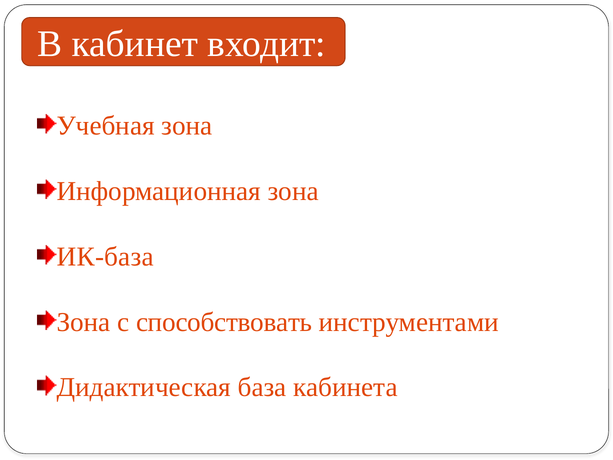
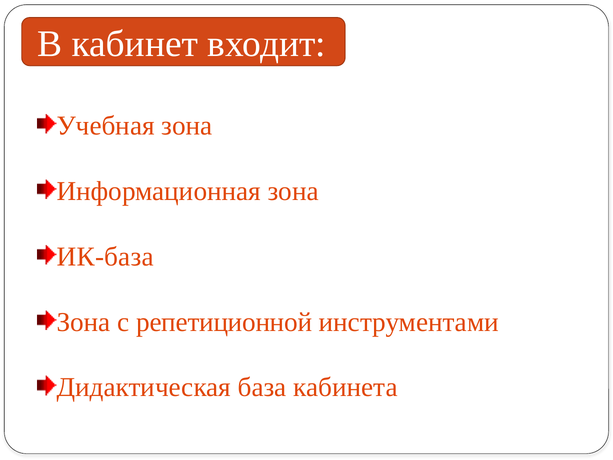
способствовать: способствовать -> репетиционной
